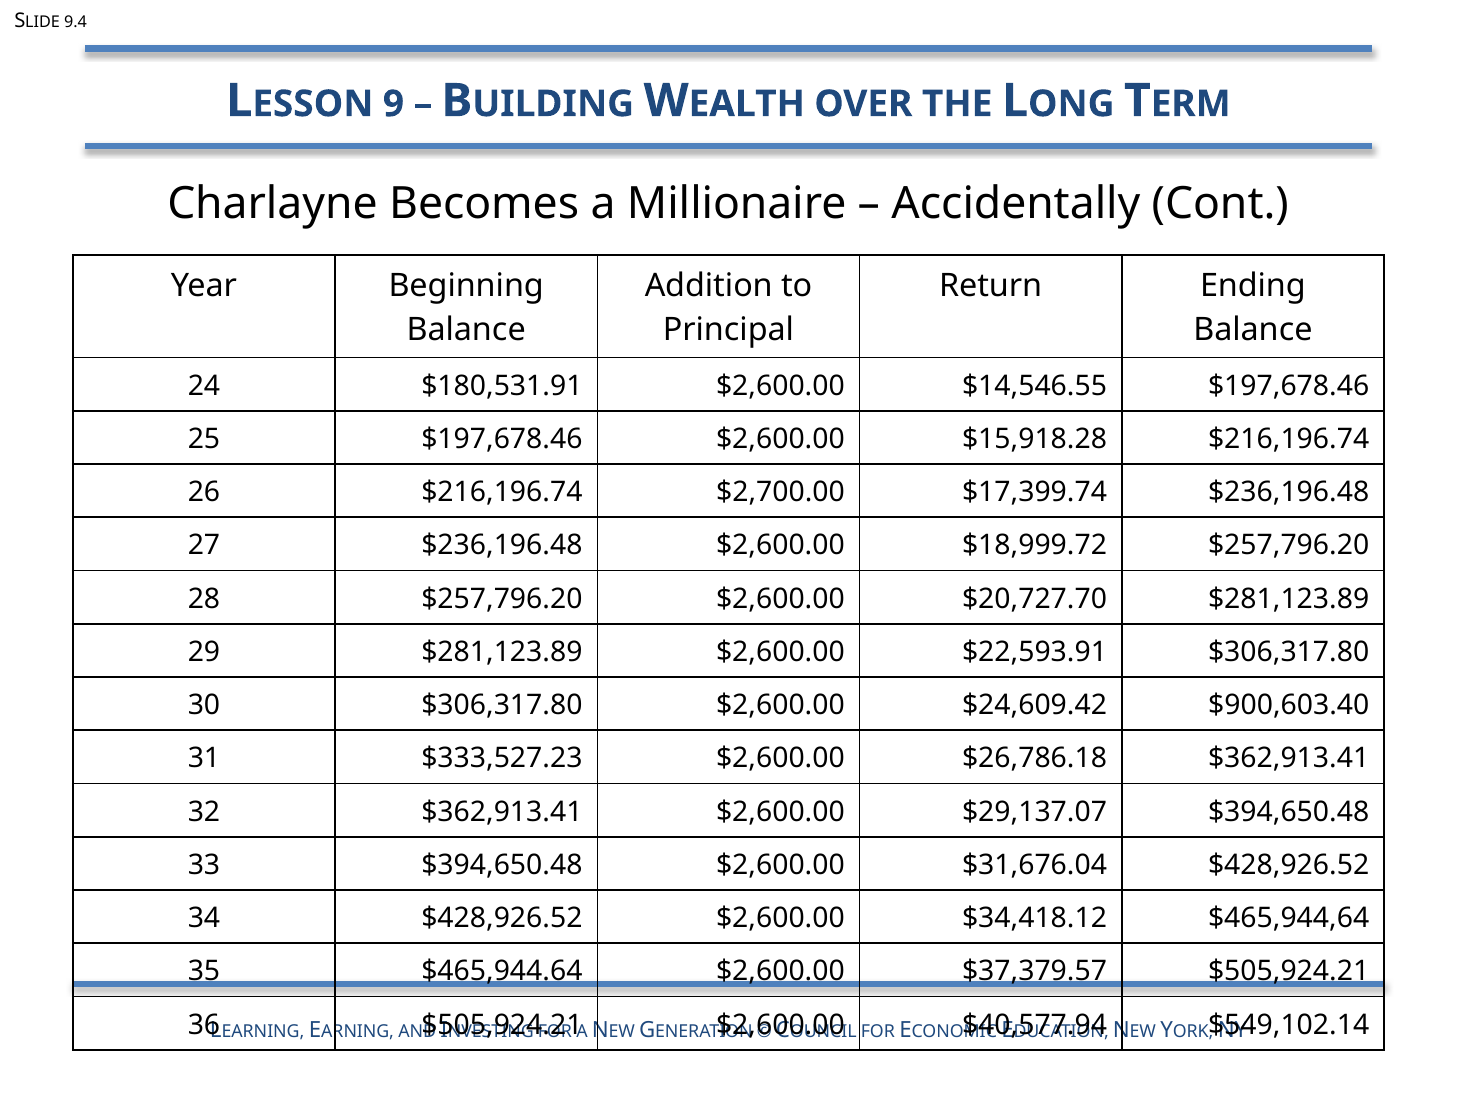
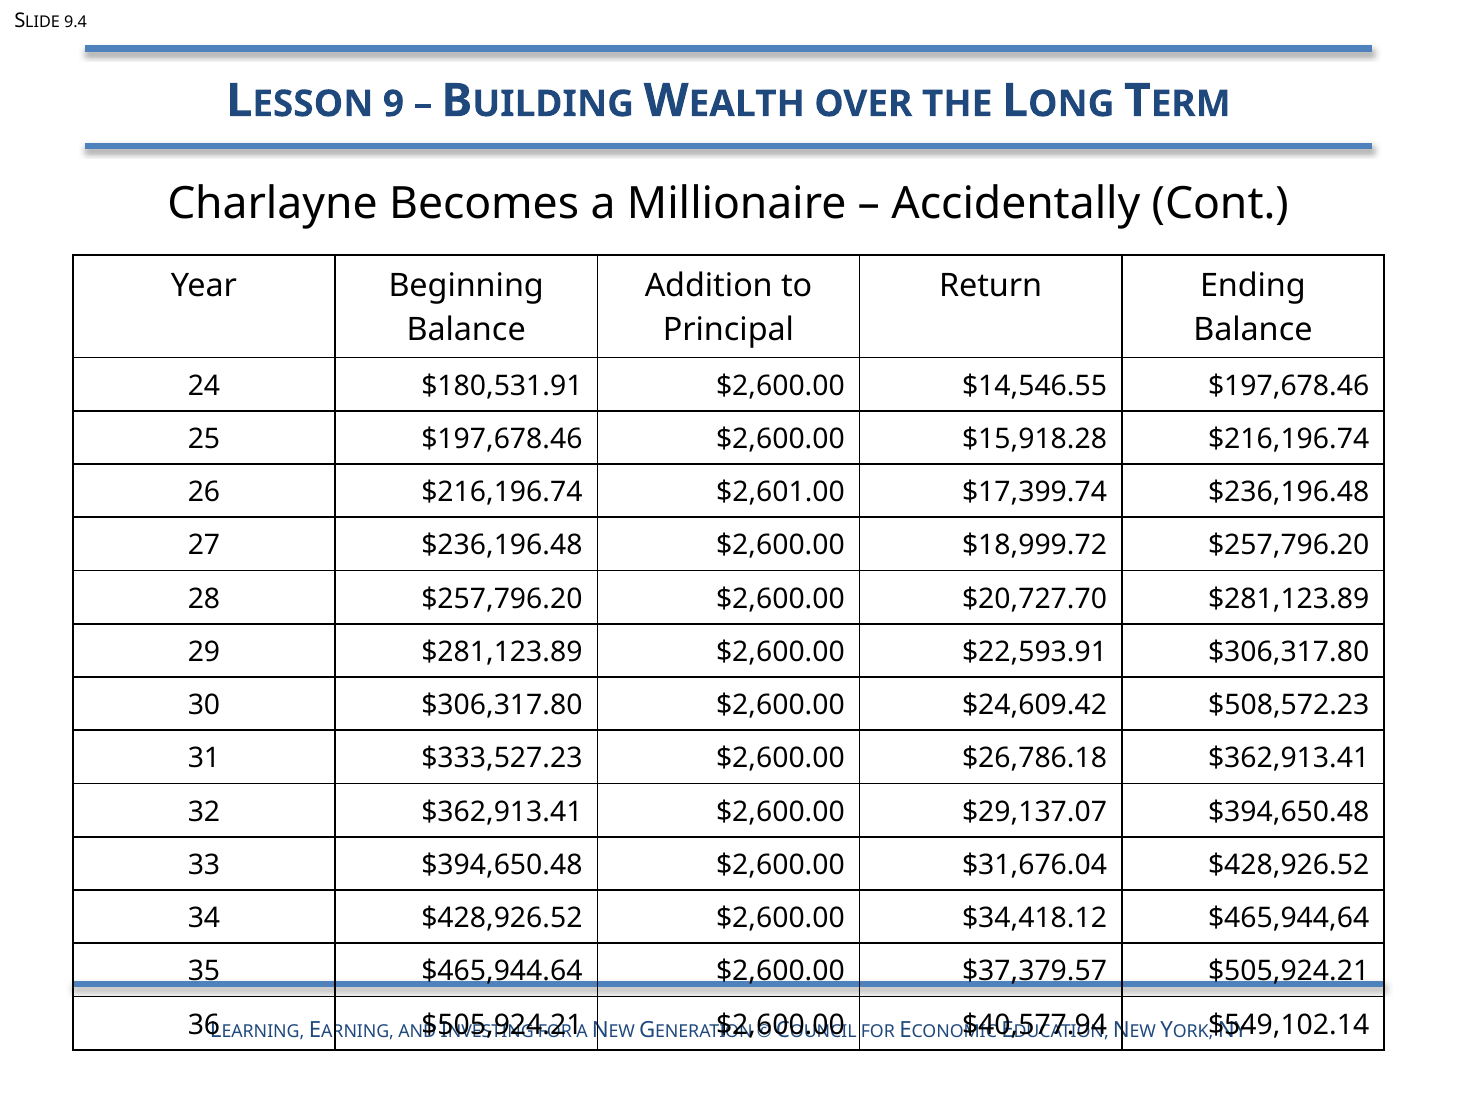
$2,700.00: $2,700.00 -> $2,601.00
$900,603.40: $900,603.40 -> $508,572.23
